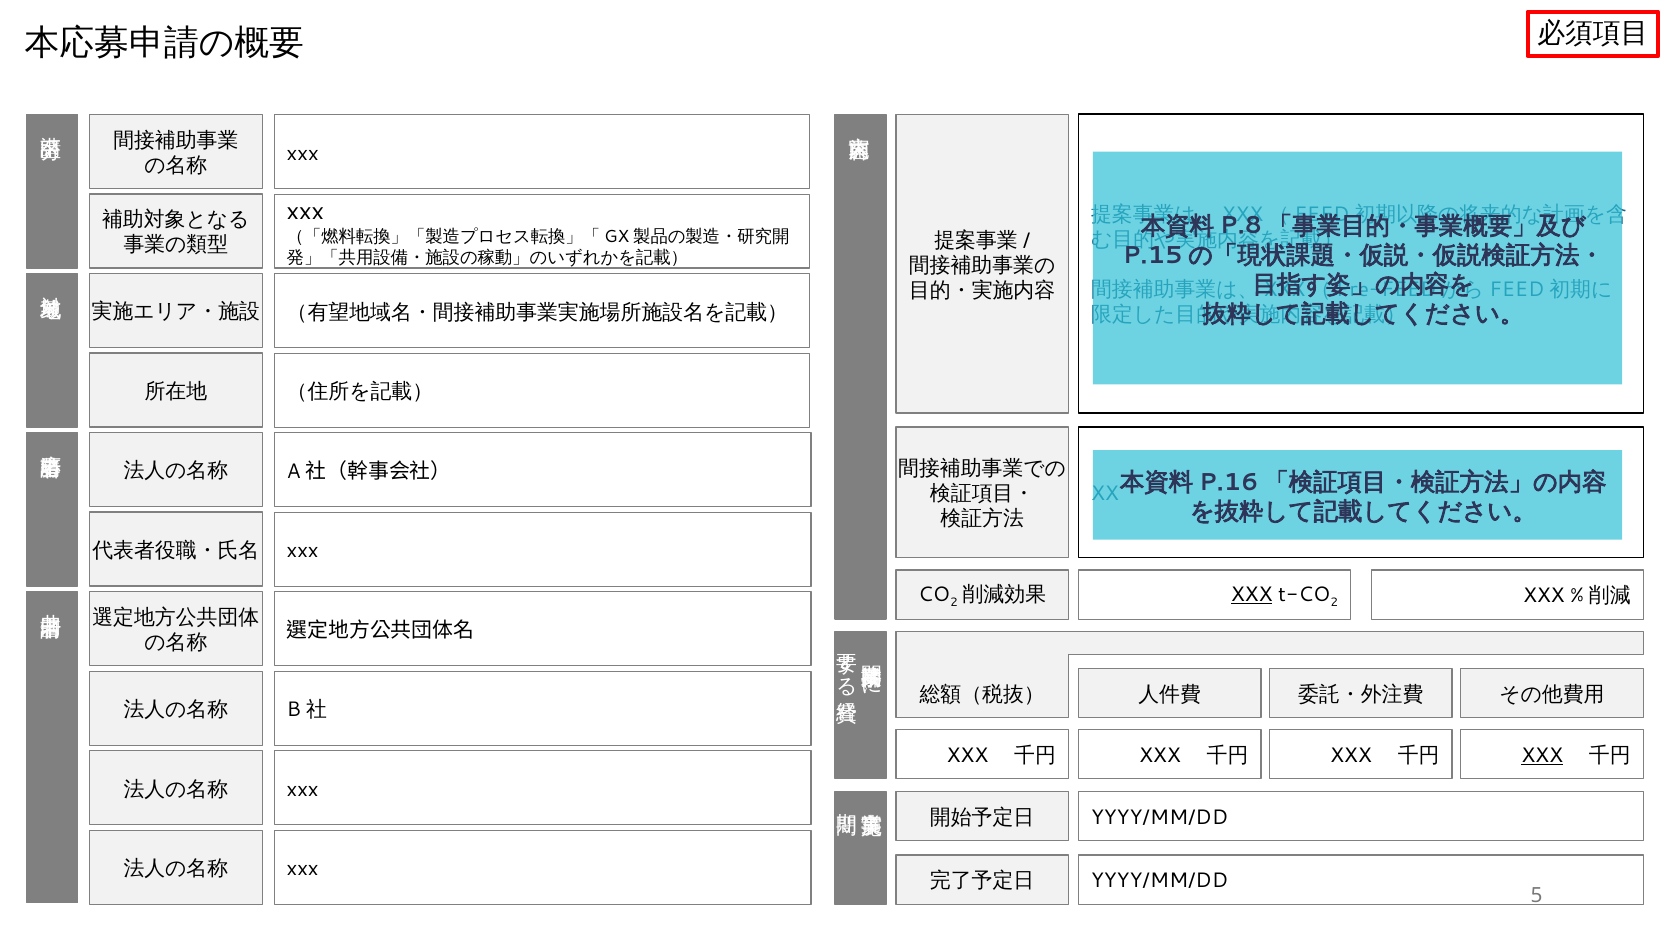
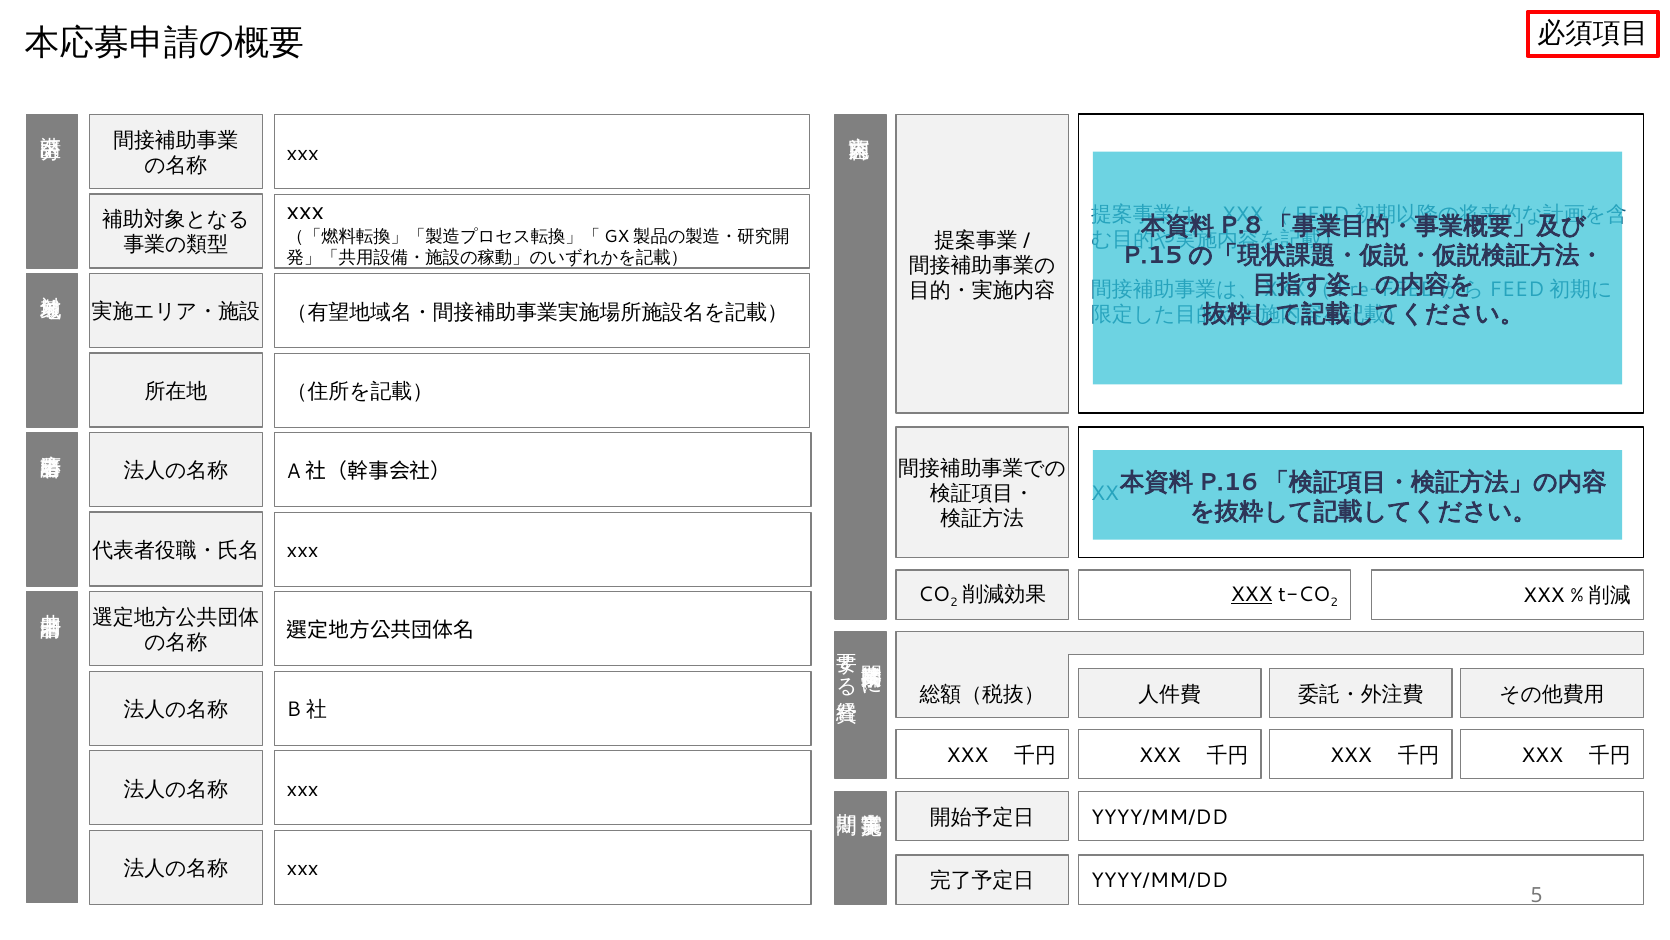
XXX at (1542, 755) underline: present -> none
